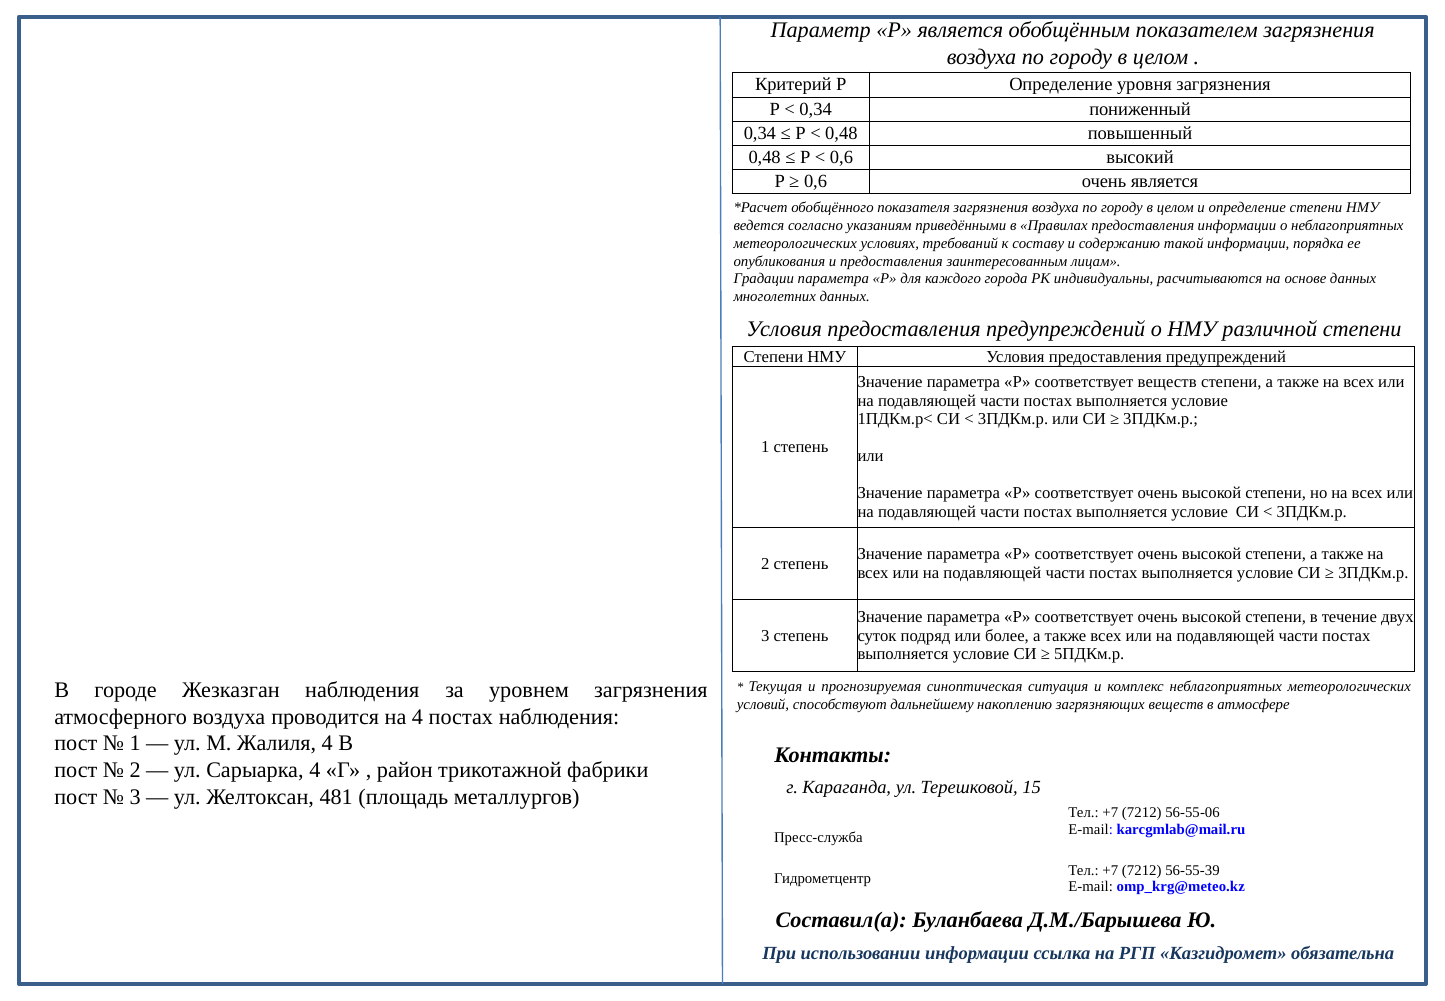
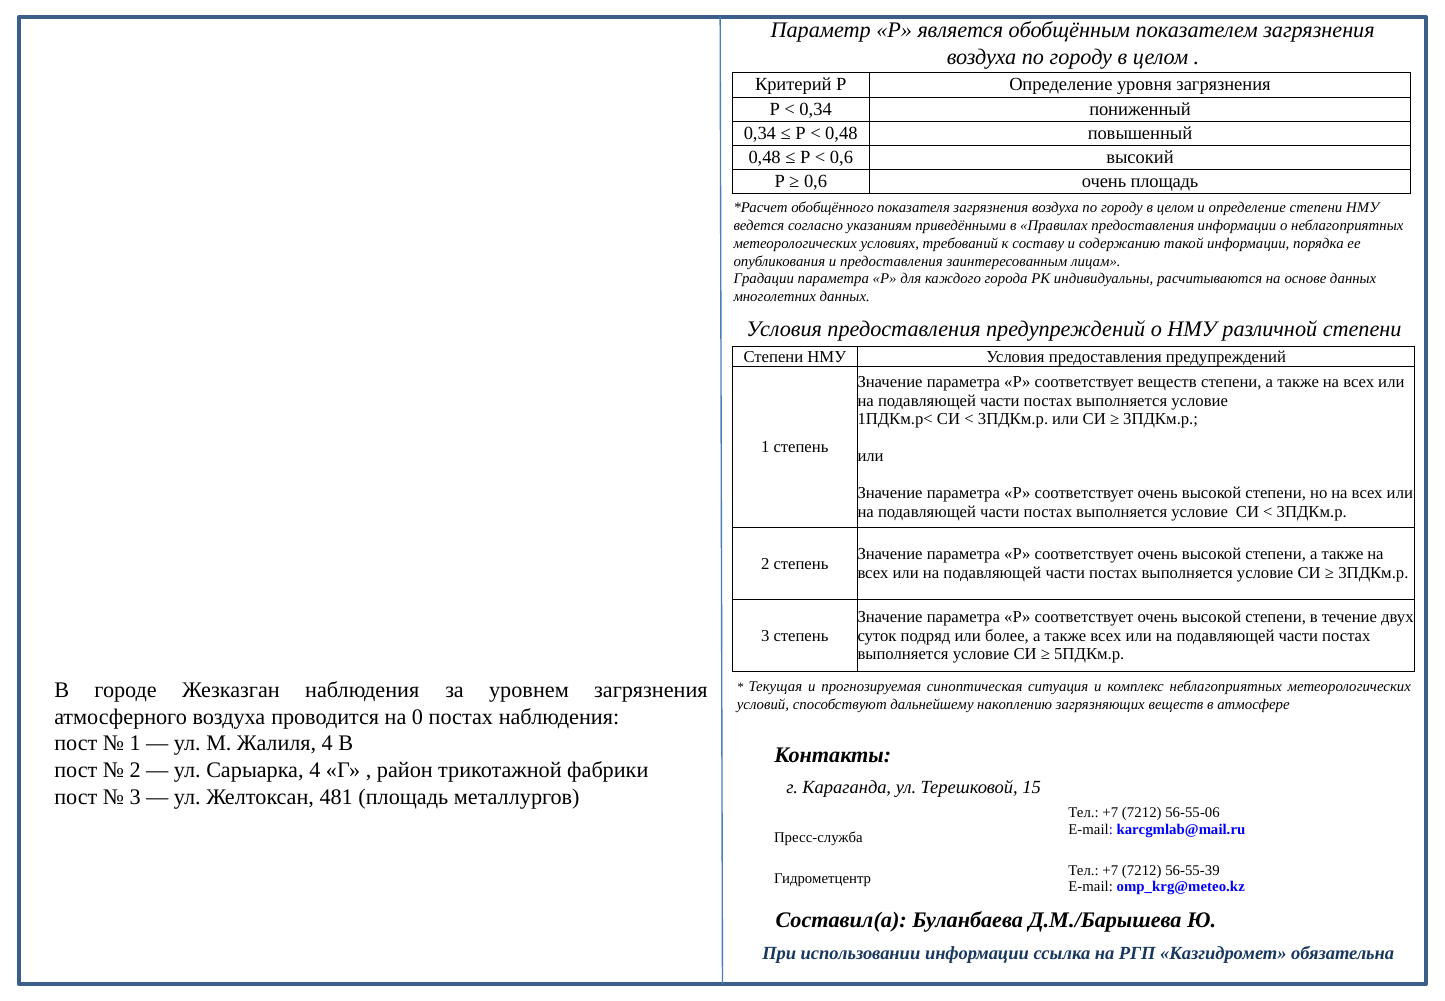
очень является: является -> площадь
на 4: 4 -> 0
